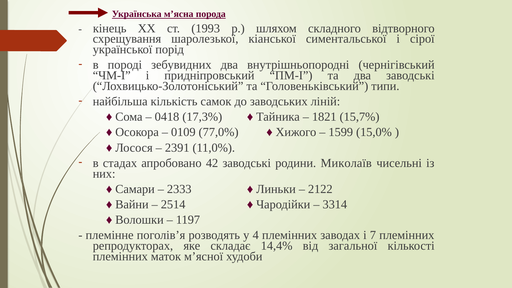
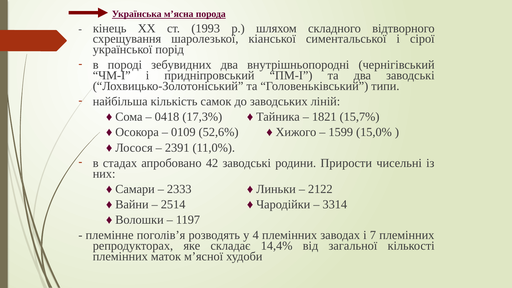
77,0%: 77,0% -> 52,6%
Миколаїв: Миколаїв -> Прирости
